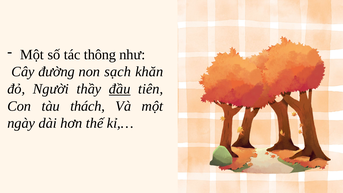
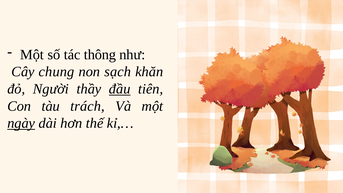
đường: đường -> chung
thách: thách -> trách
ngày underline: none -> present
